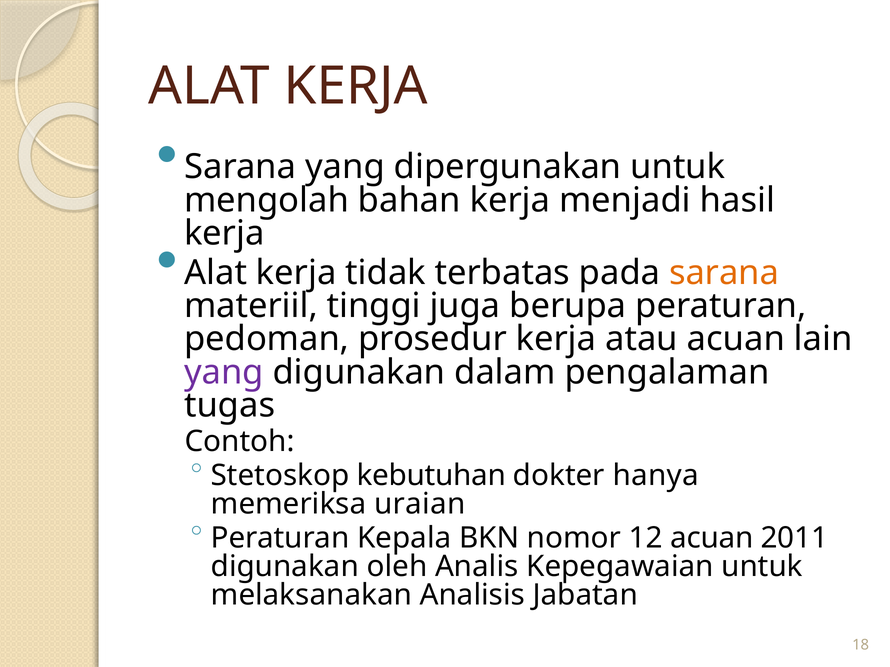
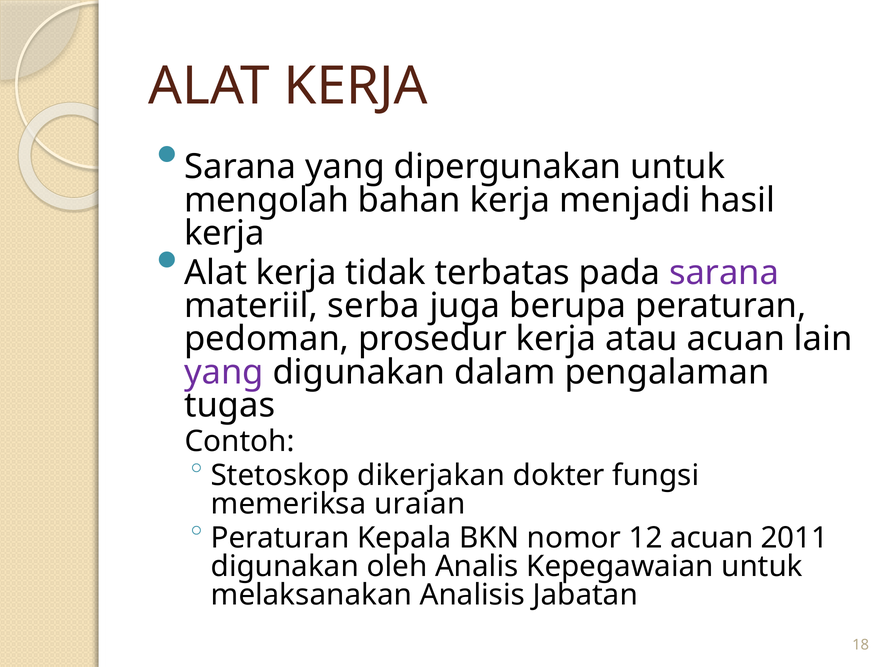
sarana at (724, 273) colour: orange -> purple
tinggi: tinggi -> serba
kebutuhan: kebutuhan -> dikerjakan
hanya: hanya -> fungsi
